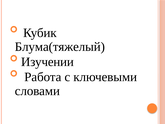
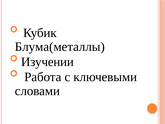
Блума(тяжелый: Блума(тяжелый -> Блума(металлы
